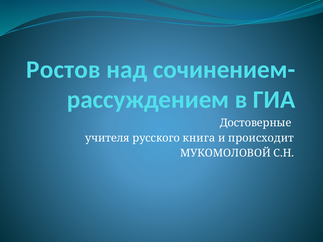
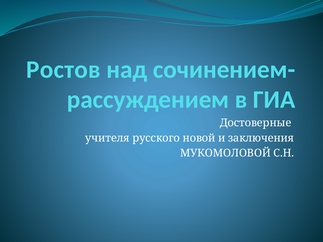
книга: книга -> новой
происходит: происходит -> заключения
